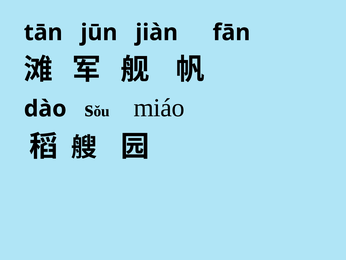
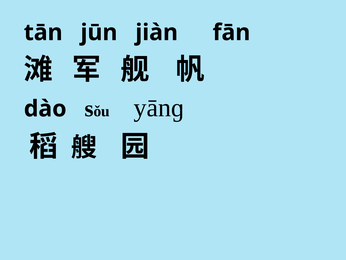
miáo: miáo -> yānɡ
